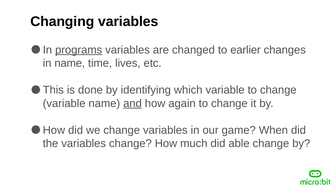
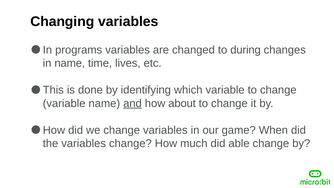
programs underline: present -> none
earlier: earlier -> during
again: again -> about
